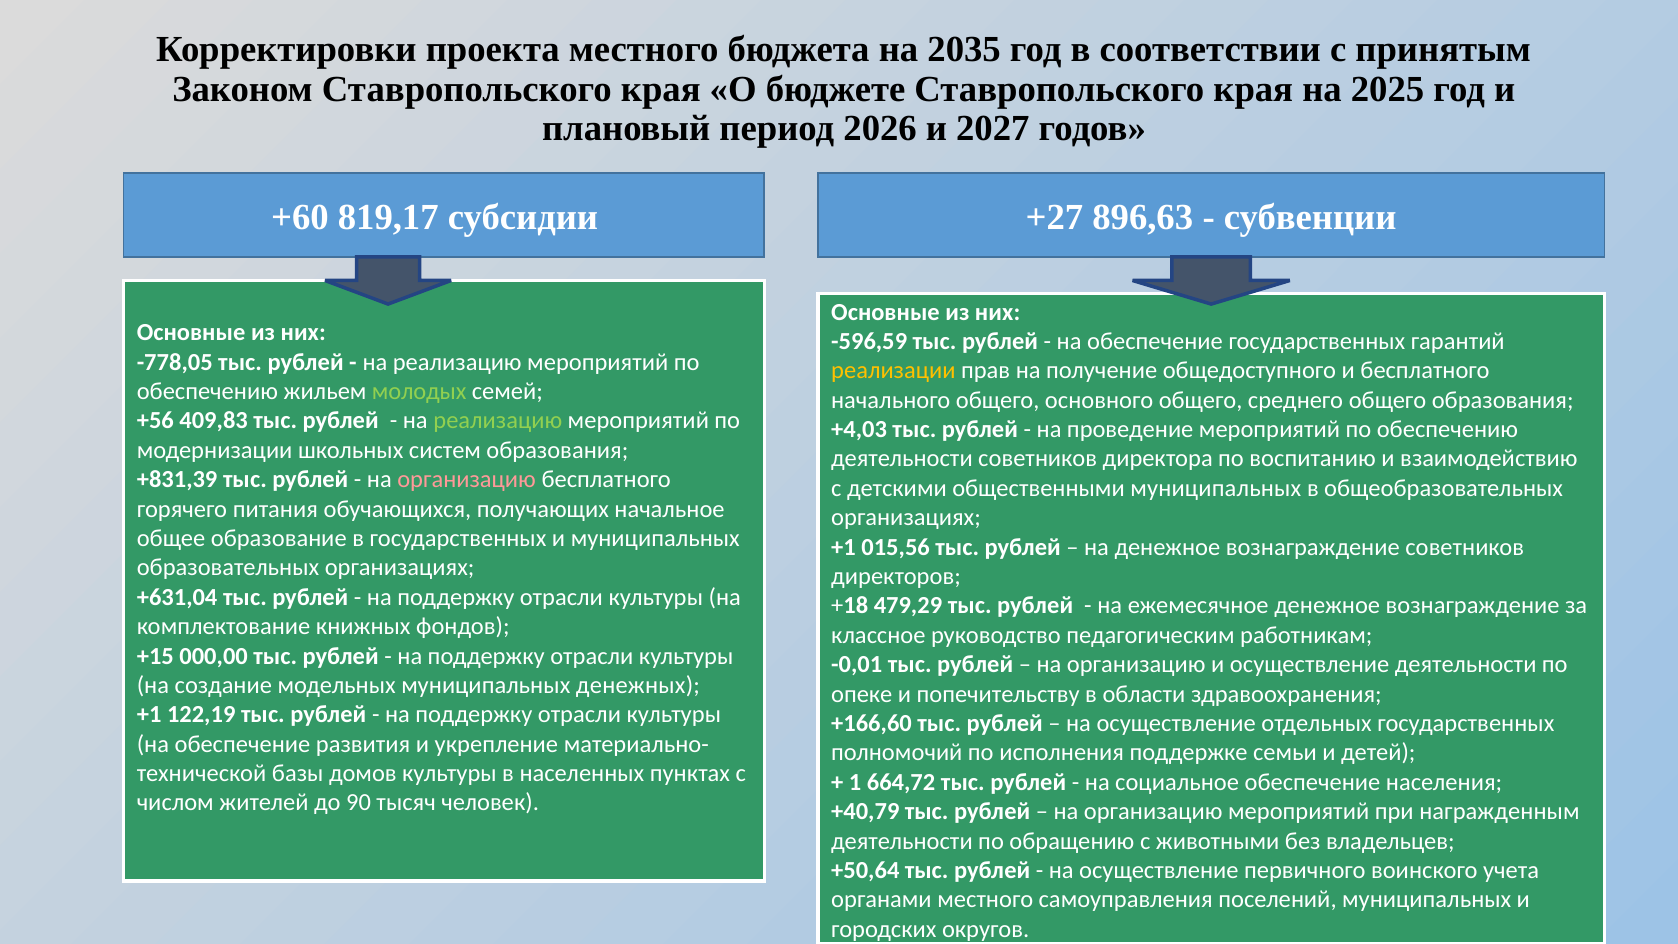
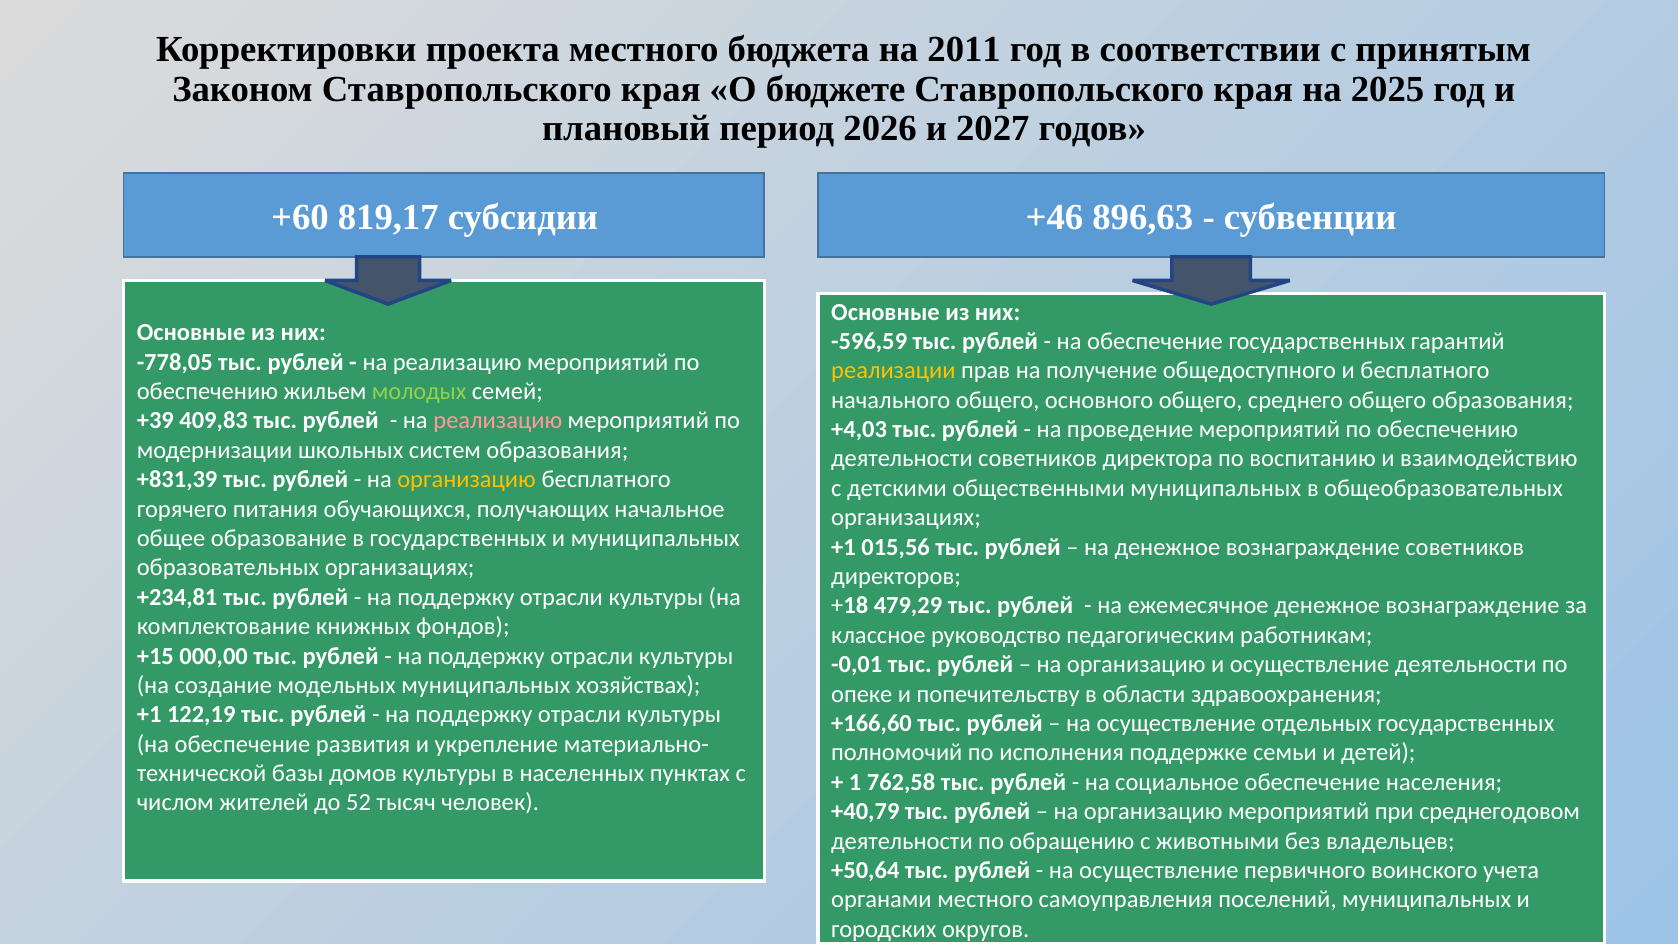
2035: 2035 -> 2011
+27: +27 -> +46
+56: +56 -> +39
реализацию at (498, 421) colour: light green -> pink
организацию at (467, 480) colour: pink -> yellow
+631,04: +631,04 -> +234,81
денежных: денежных -> хозяйствах
664,72: 664,72 -> 762,58
90: 90 -> 52
награжденным: награжденным -> среднегодовом
